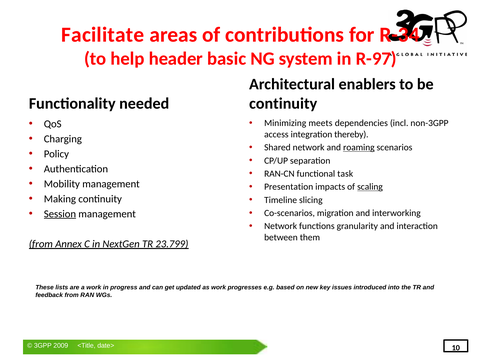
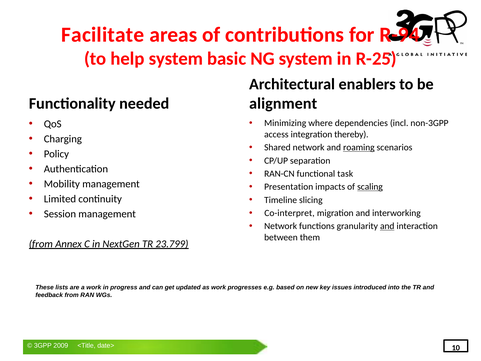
R-34: R-34 -> R-94
help header: header -> system
R-97: R-97 -> R-25
continuity at (283, 103): continuity -> alignment
meets: meets -> where
Making: Making -> Limited
Session underline: present -> none
Co-scenarios: Co-scenarios -> Co-interpret
and at (387, 226) underline: none -> present
